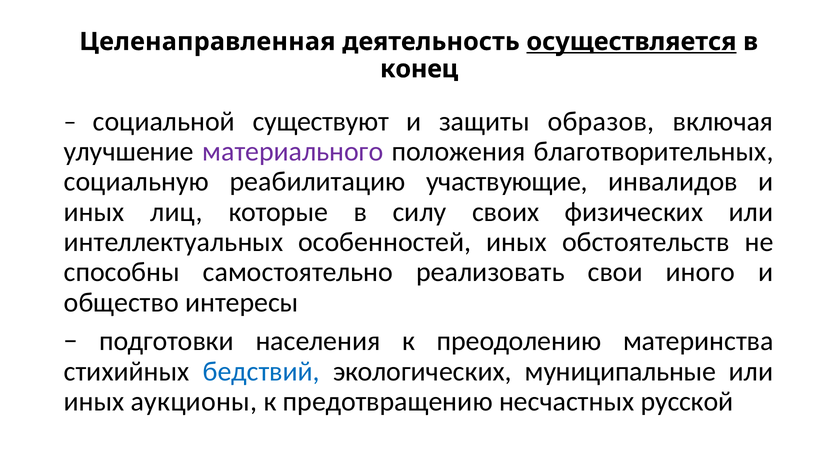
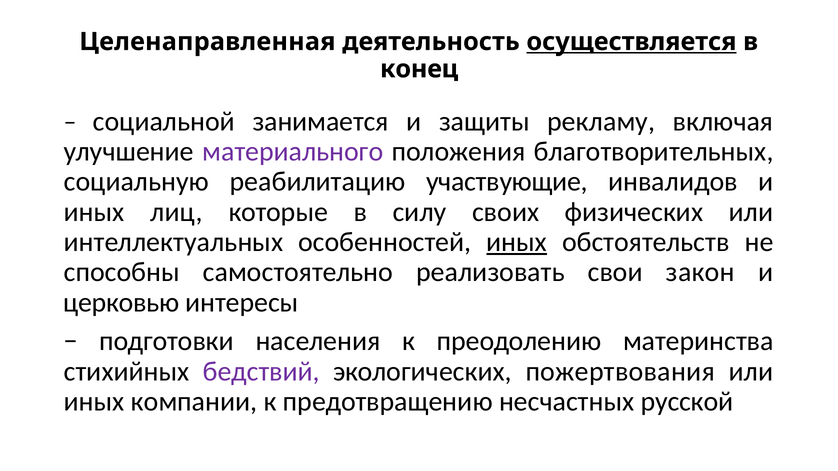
существуют: существуют -> занимается
образов: образов -> рекламу
иных at (517, 242) underline: none -> present
иного: иного -> закон
общество: общество -> церковью
бедствий colour: blue -> purple
муниципальные: муниципальные -> пожертвования
аукционы: аукционы -> компании
